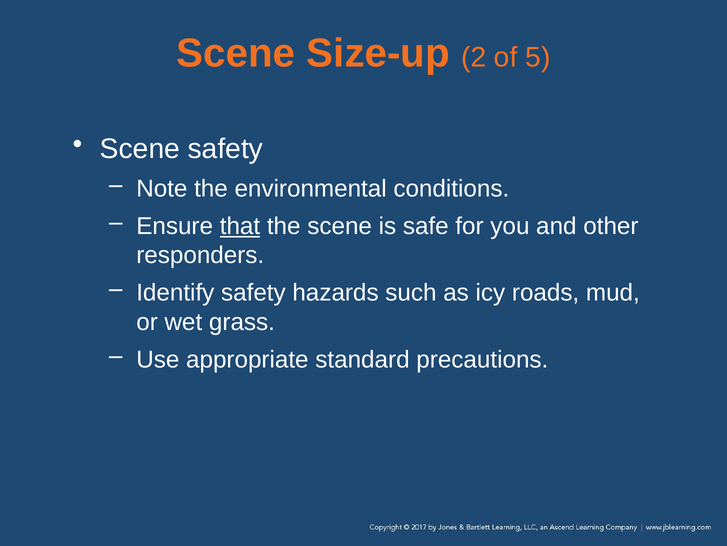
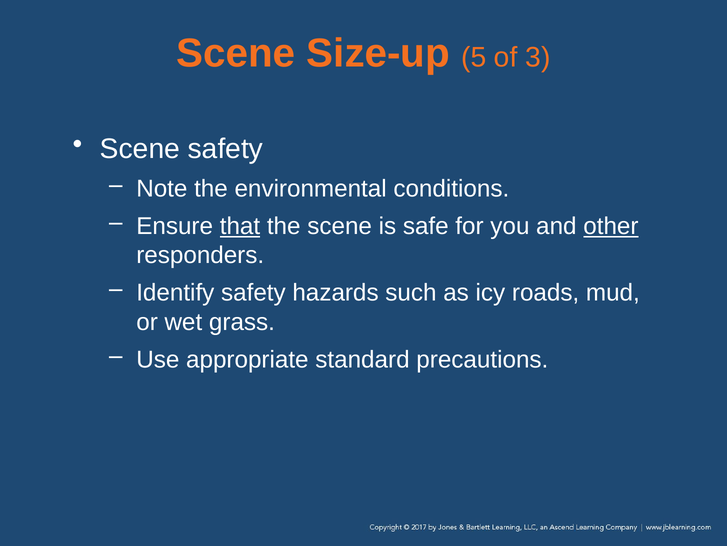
2: 2 -> 5
5: 5 -> 3
other underline: none -> present
